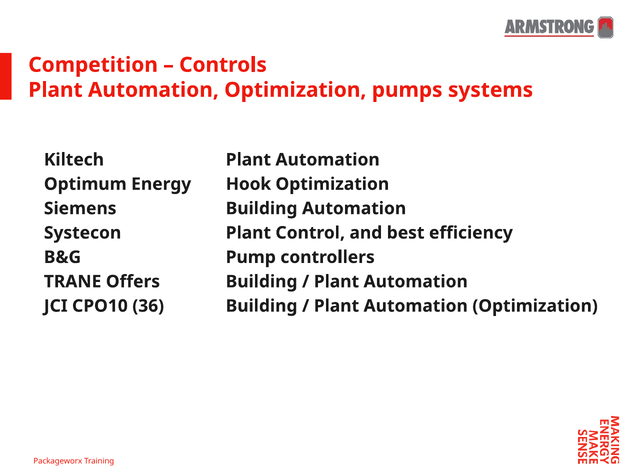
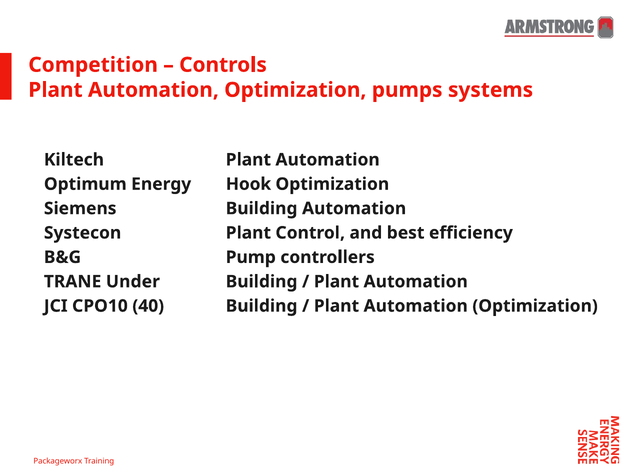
Offers: Offers -> Under
36: 36 -> 40
